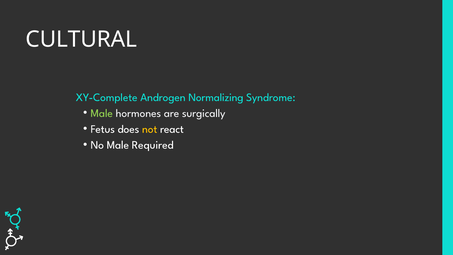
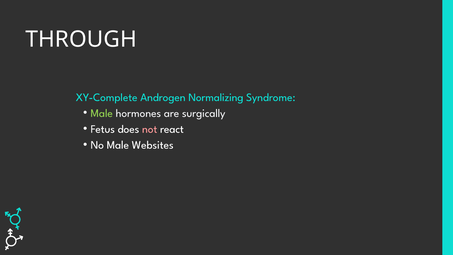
CULTURAL: CULTURAL -> THROUGH
not colour: yellow -> pink
Required: Required -> Websites
